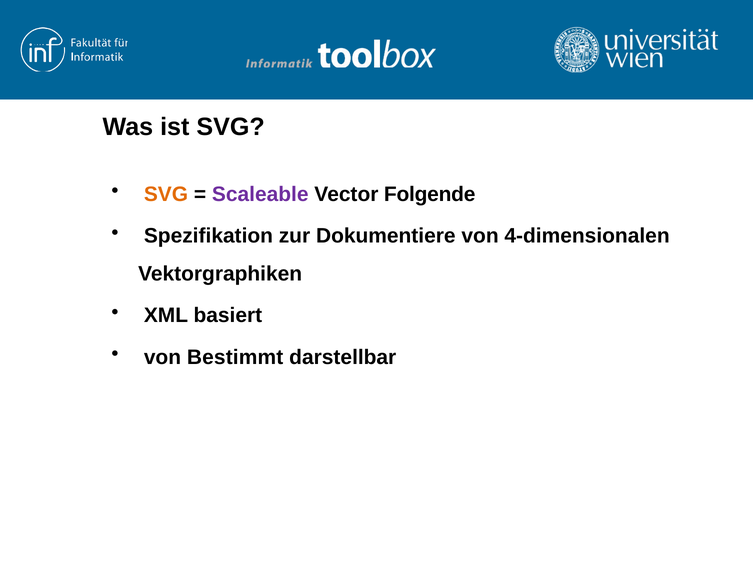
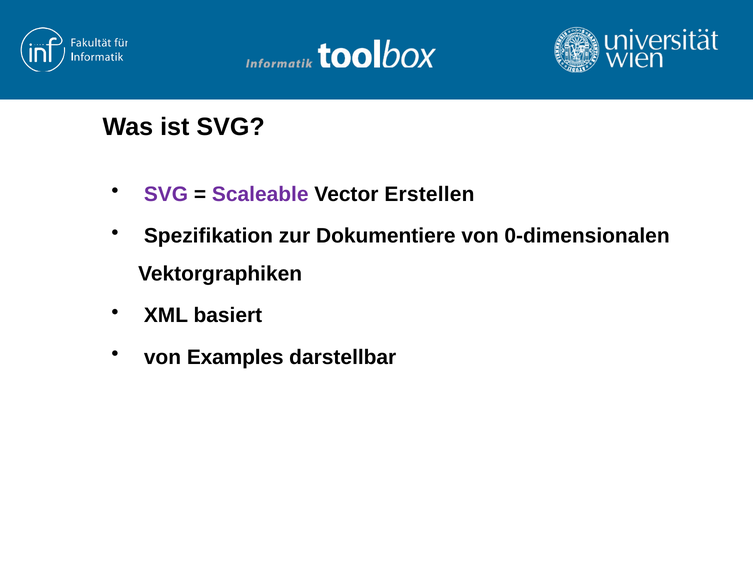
SVG at (166, 194) colour: orange -> purple
Folgende: Folgende -> Erstellen
4-dimensionalen: 4-dimensionalen -> 0-dimensionalen
Bestimmt: Bestimmt -> Examples
